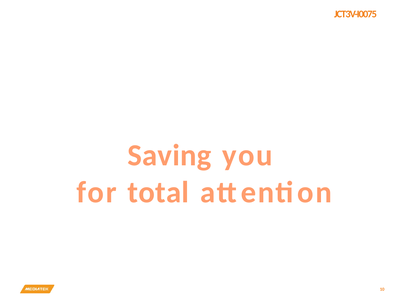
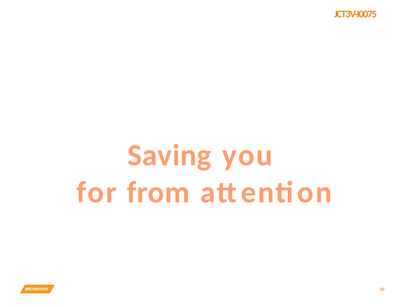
total: total -> from
